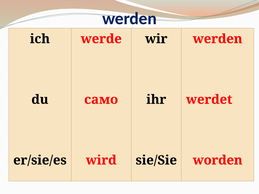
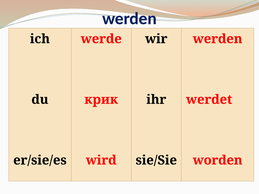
само: само -> крик
